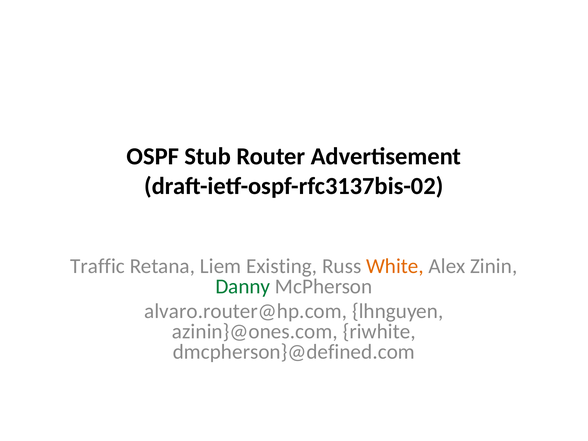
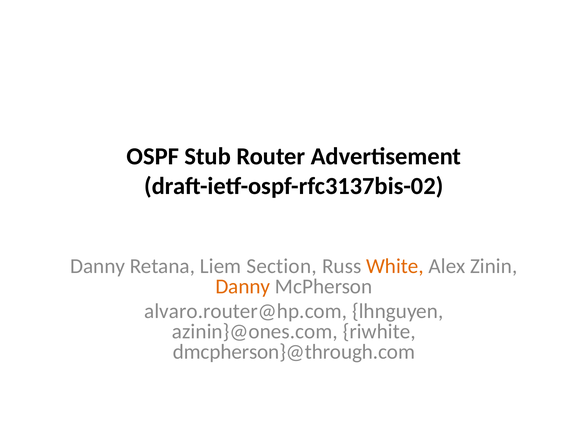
Traffic at (98, 266): Traffic -> Danny
Existing: Existing -> Section
Danny at (243, 287) colour: green -> orange
dmcpherson}@defined.com: dmcpherson}@defined.com -> dmcpherson}@through.com
